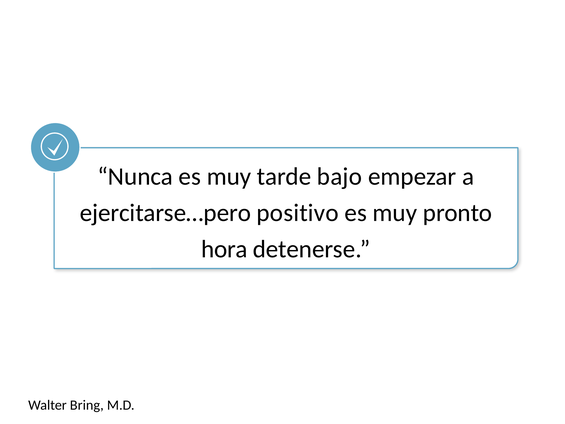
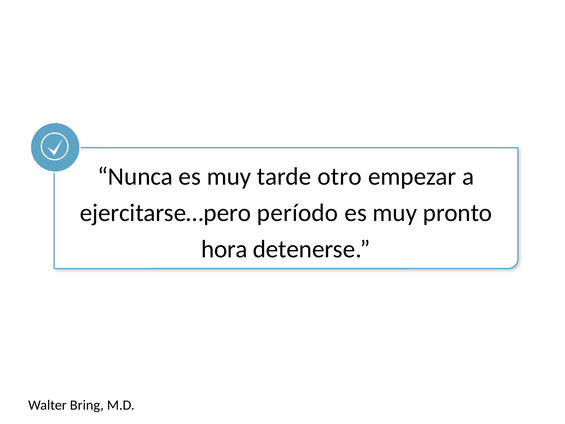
bajo: bajo -> otro
positivo: positivo -> período
